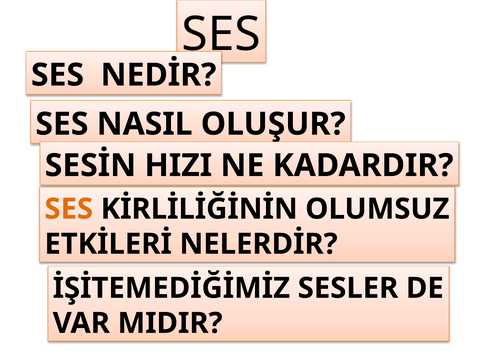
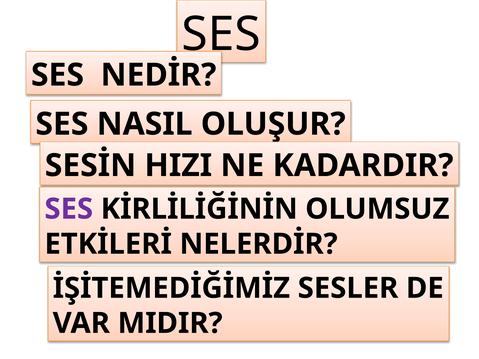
SES at (69, 209) colour: orange -> purple
